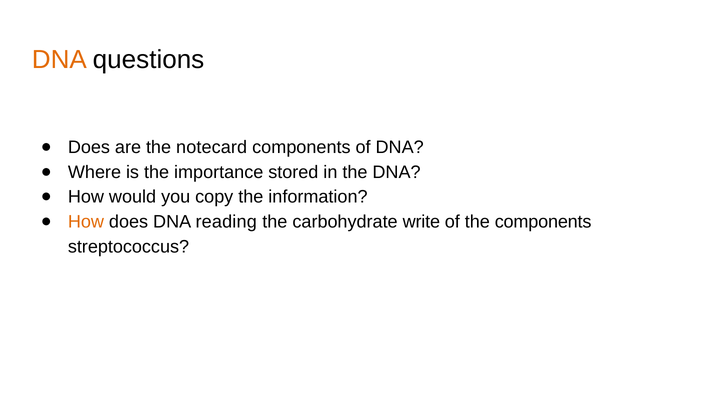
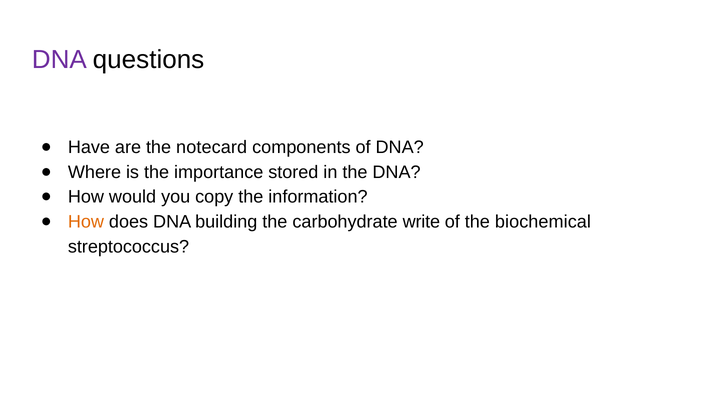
DNA at (59, 60) colour: orange -> purple
Does at (89, 147): Does -> Have
reading: reading -> building
the components: components -> biochemical
